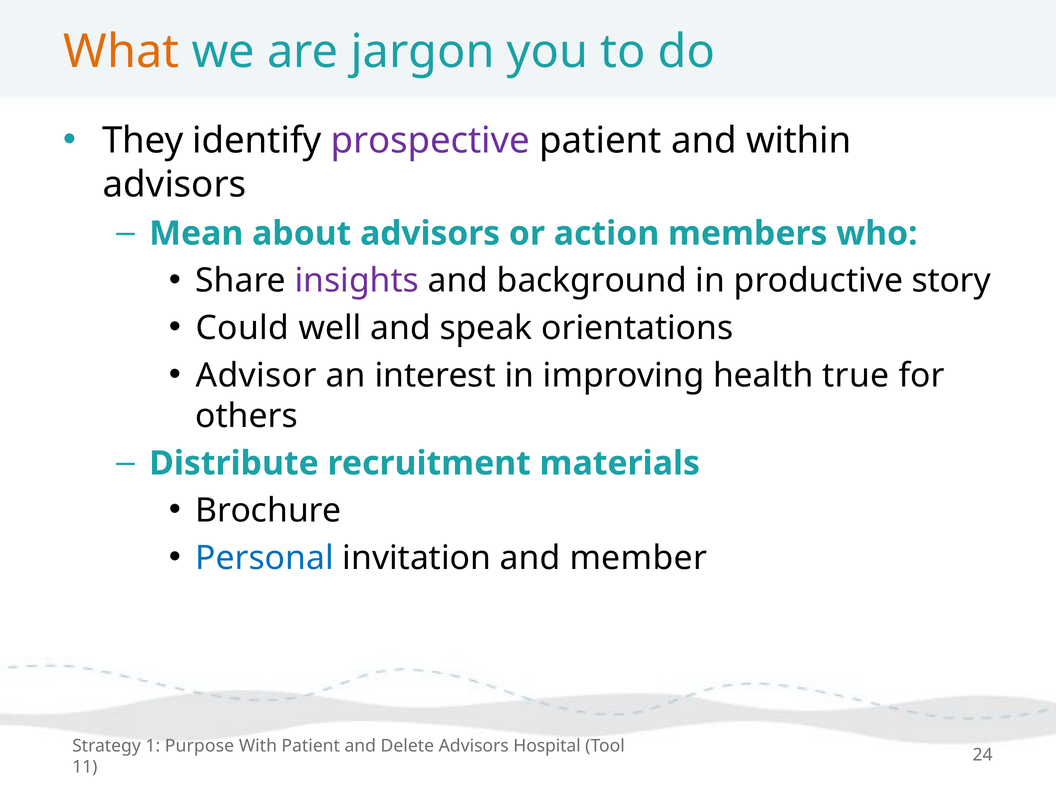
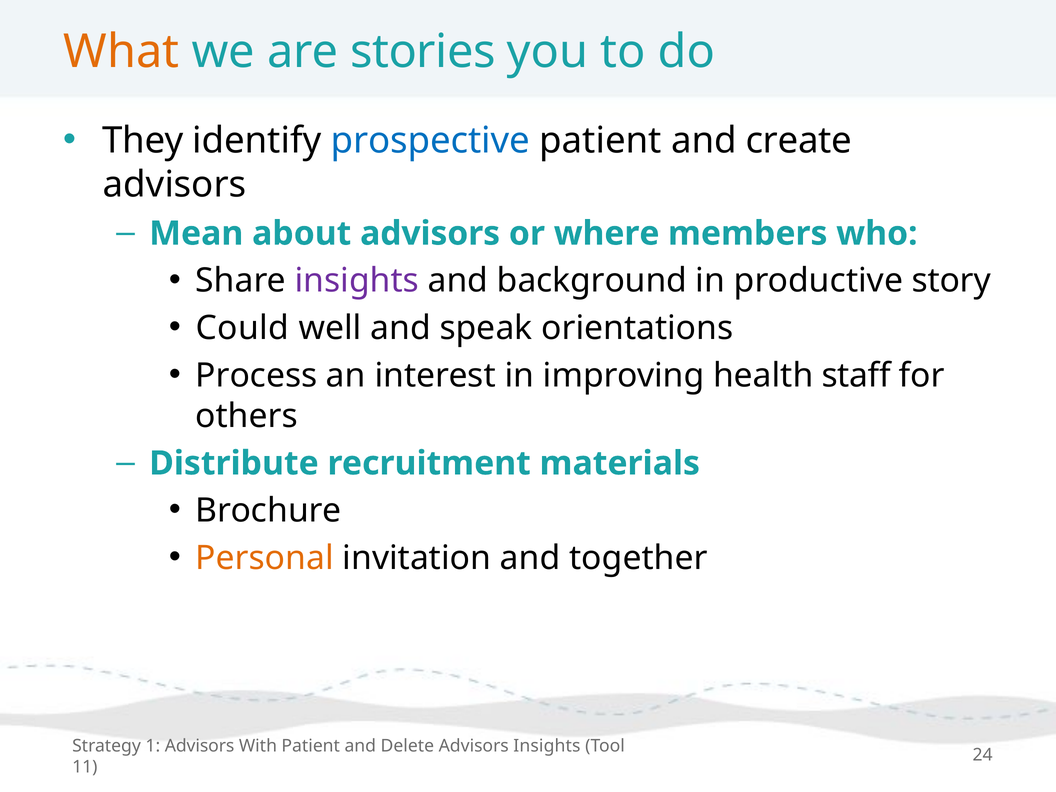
jargon: jargon -> stories
prospective colour: purple -> blue
within: within -> create
action: action -> where
Advisor: Advisor -> Process
true: true -> staff
Personal colour: blue -> orange
member: member -> together
1 Purpose: Purpose -> Advisors
Advisors Hospital: Hospital -> Insights
